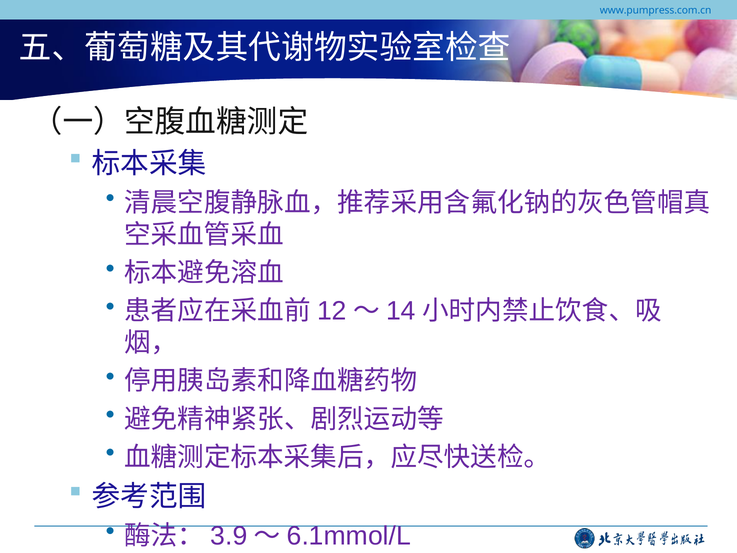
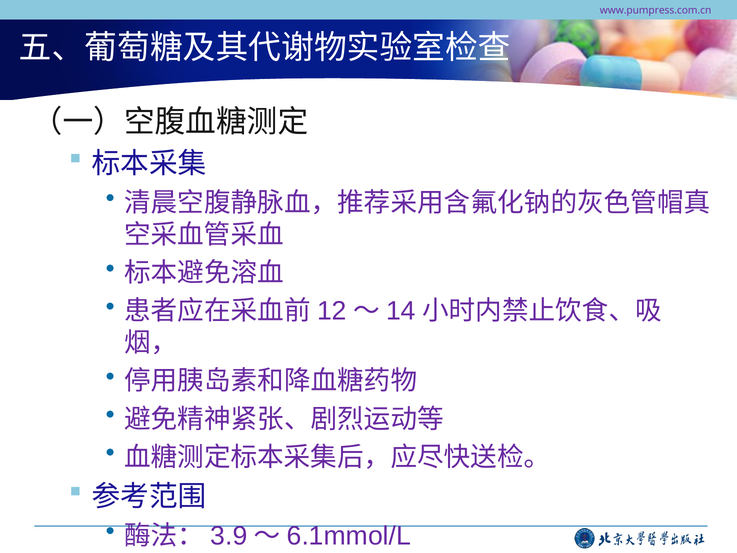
www.pumpress.com.cn colour: blue -> purple
